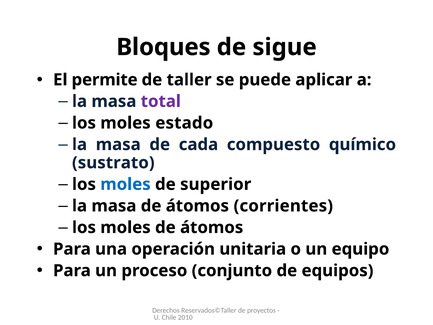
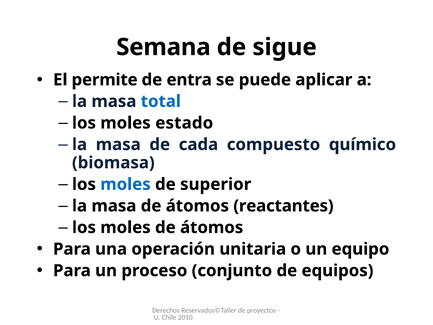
Bloques: Bloques -> Semana
taller: taller -> entra
total colour: purple -> blue
sustrato: sustrato -> biomasa
corrientes: corrientes -> reactantes
